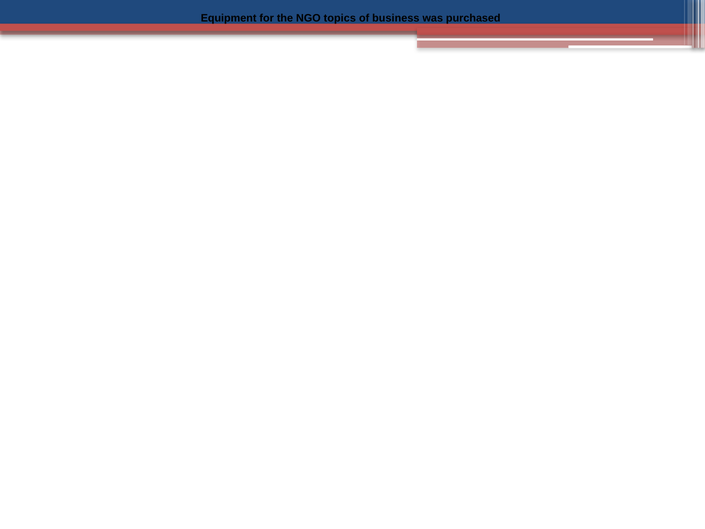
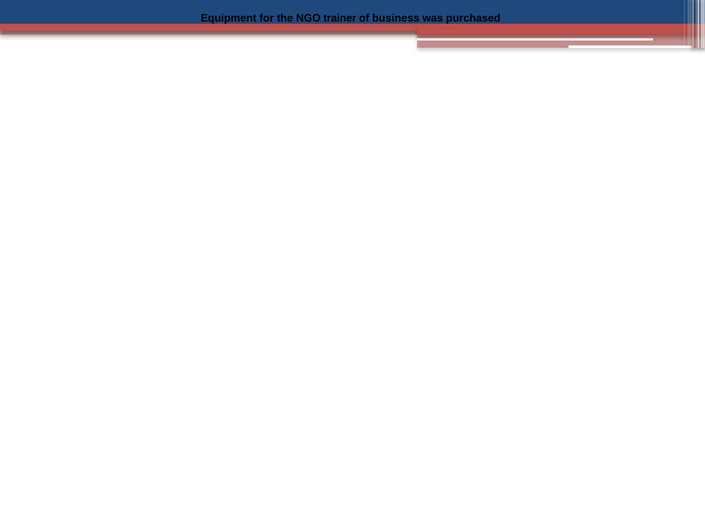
topics: topics -> trainer
